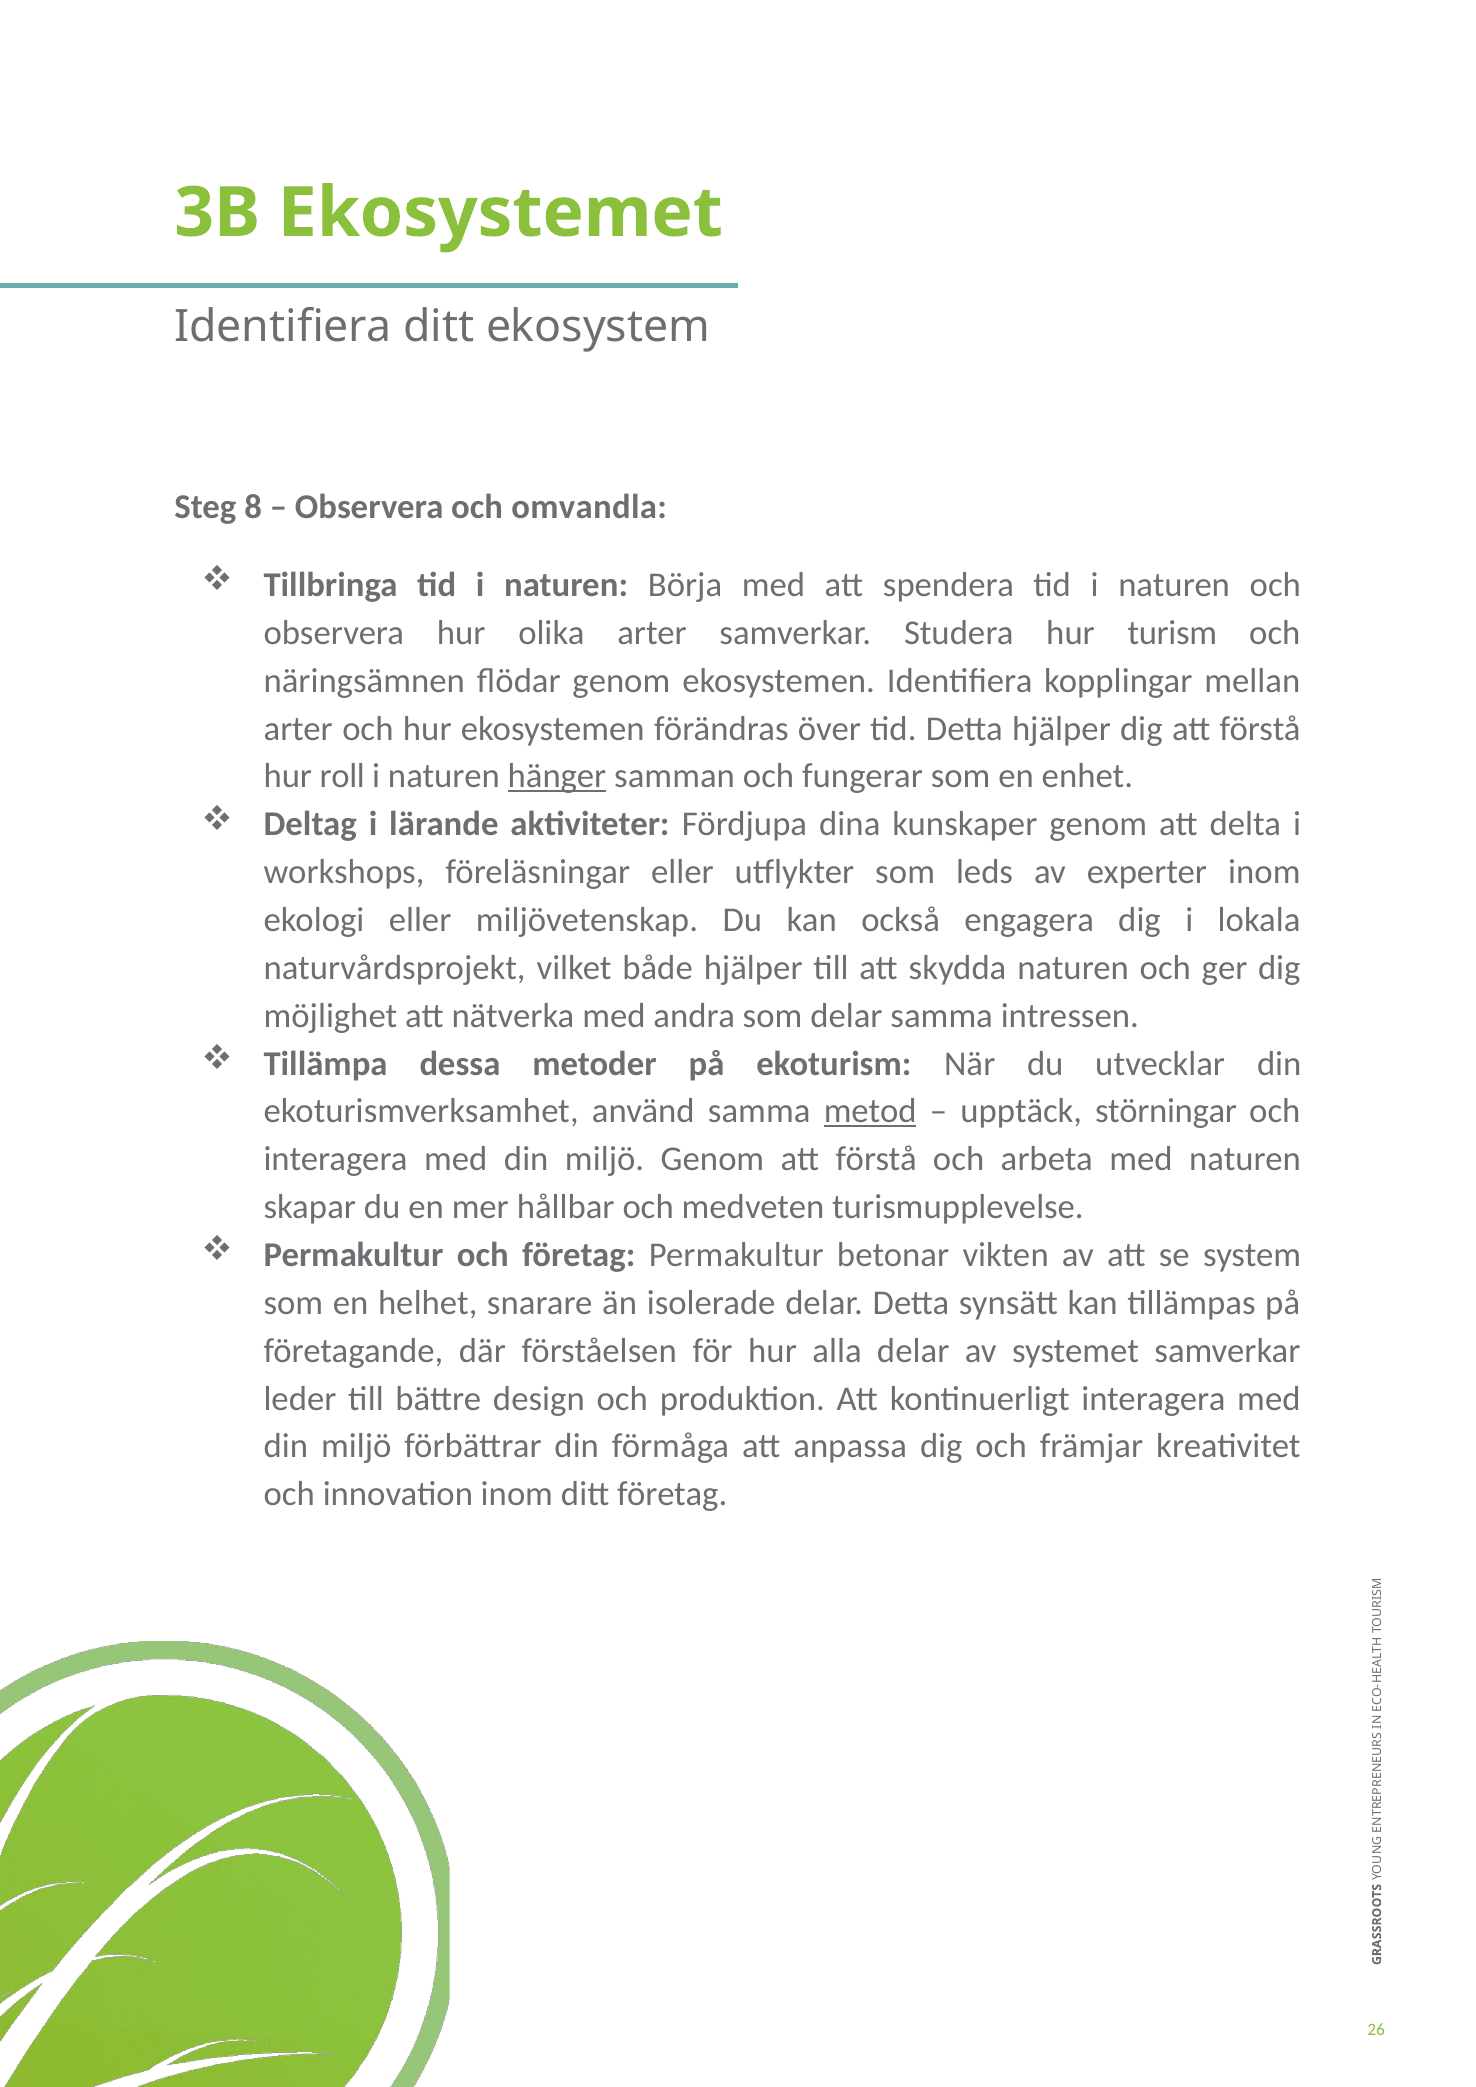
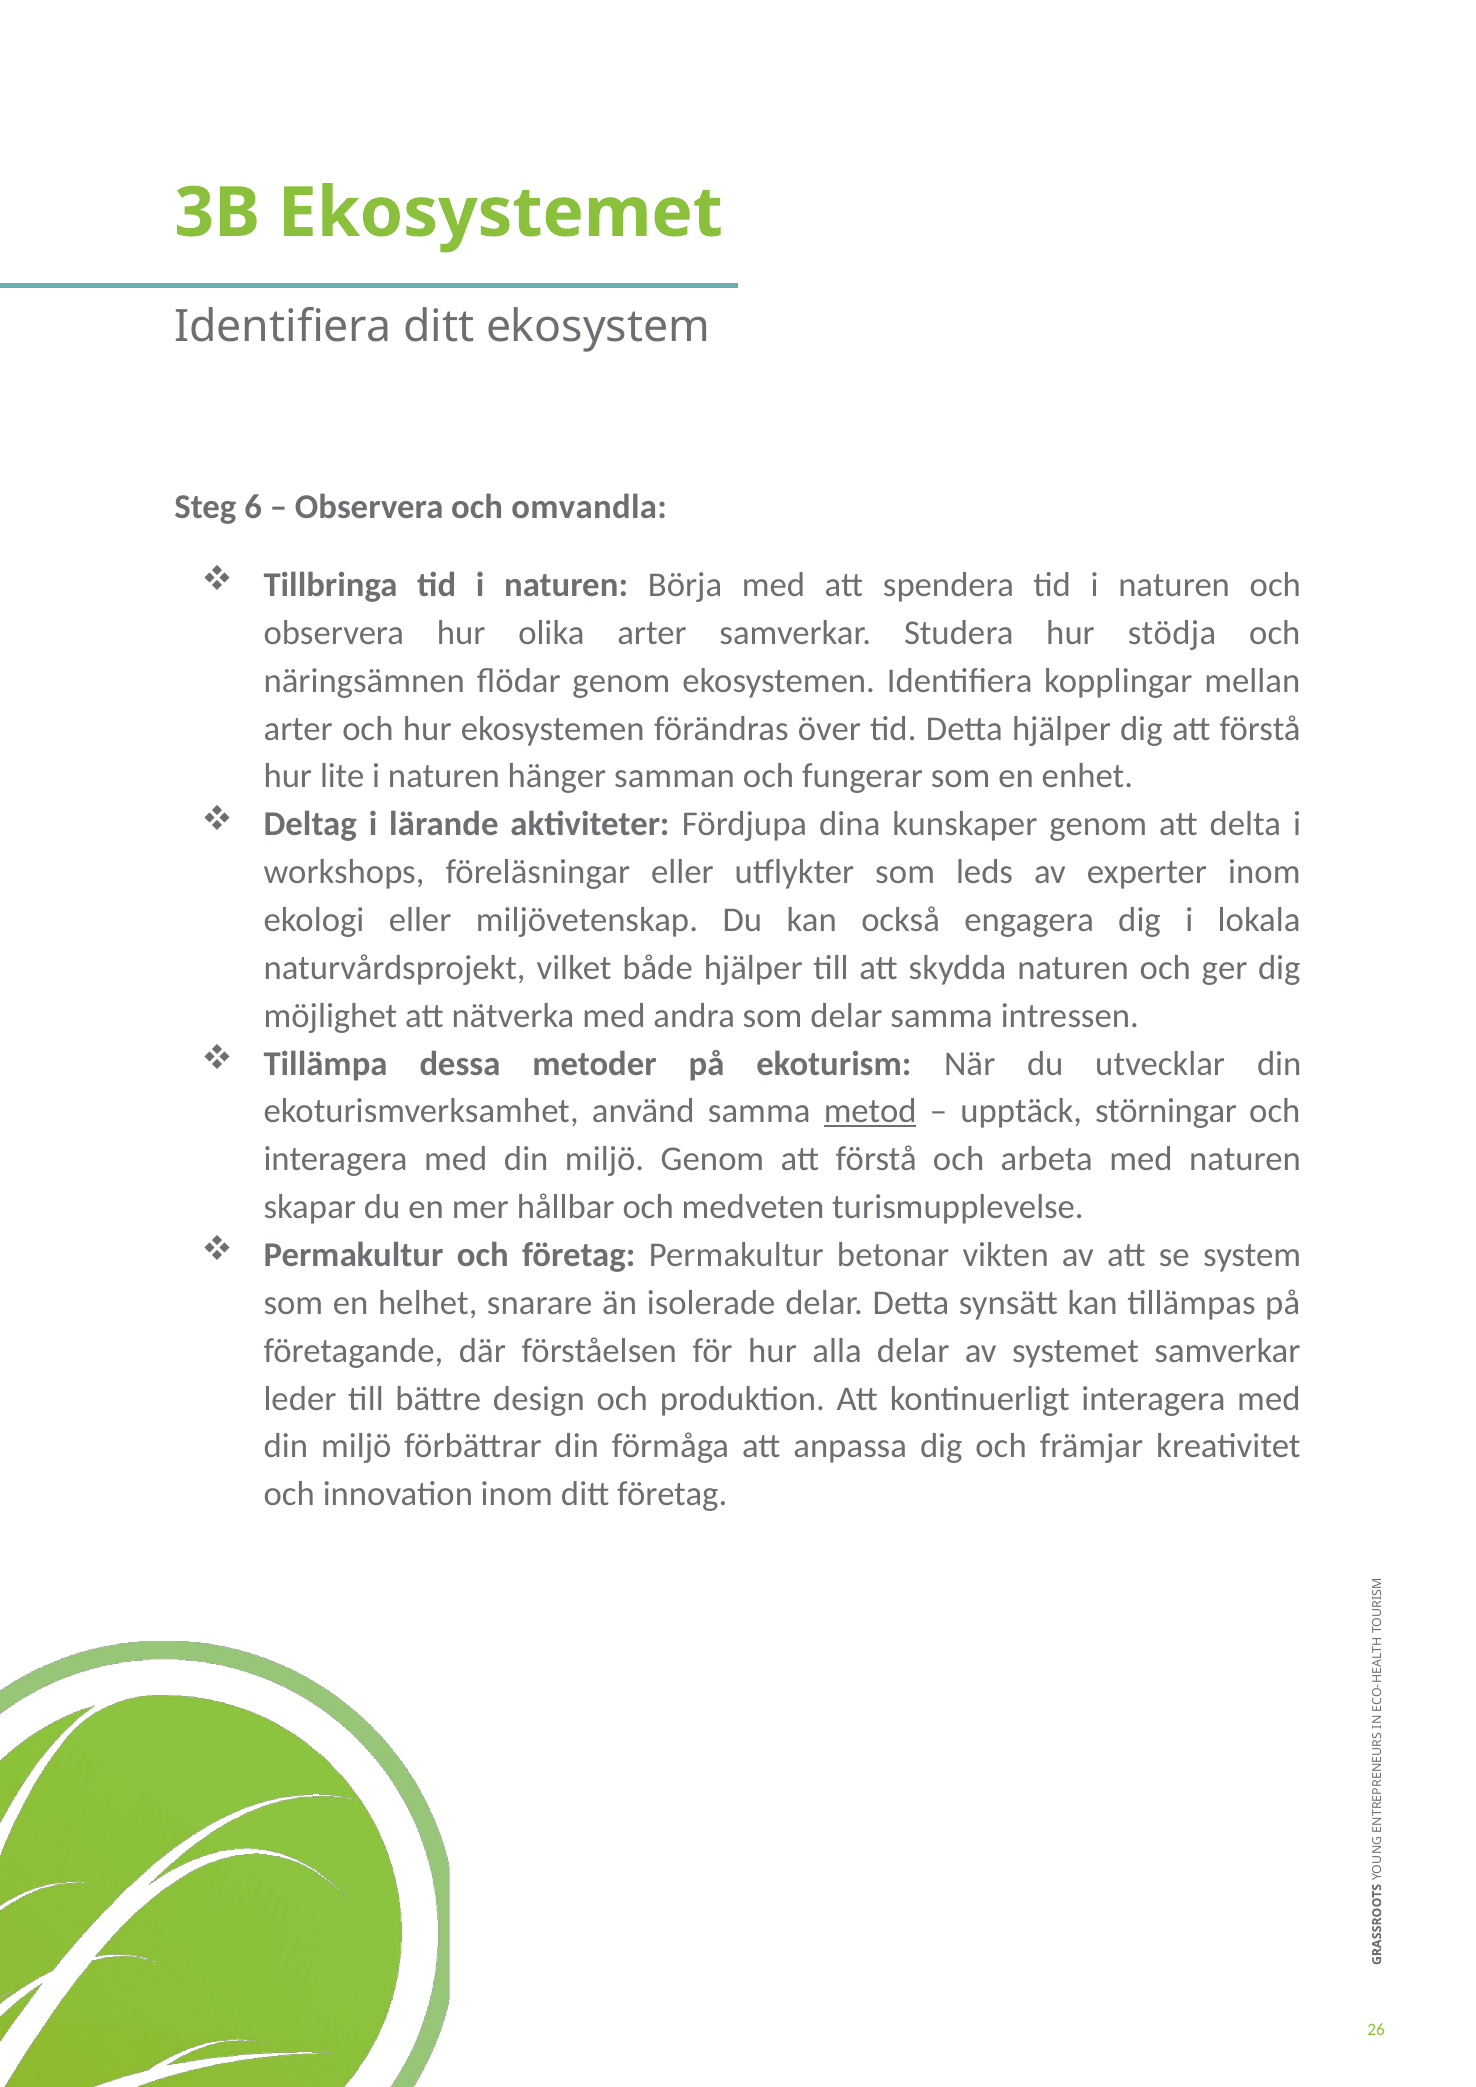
8: 8 -> 6
turism: turism -> stödja
roll: roll -> lite
hänger underline: present -> none
